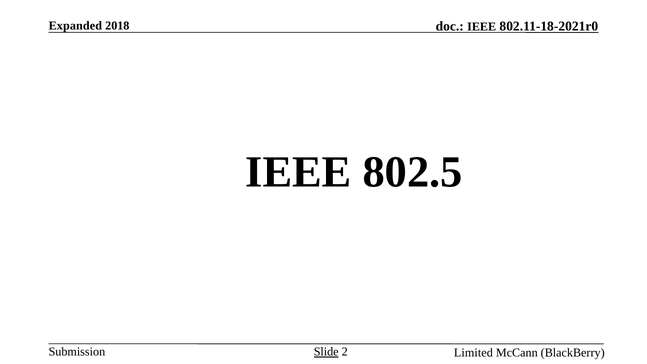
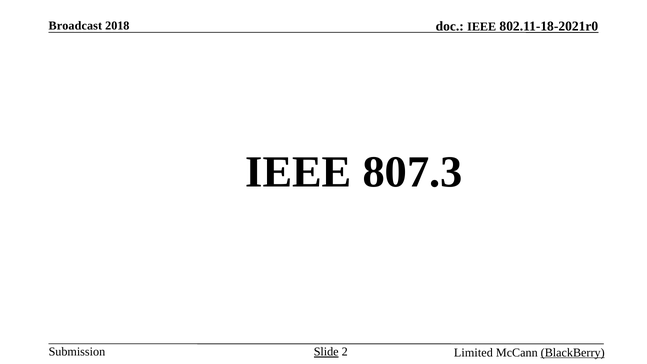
Expanded: Expanded -> Broadcast
802.5: 802.5 -> 807.3
BlackBerry underline: none -> present
